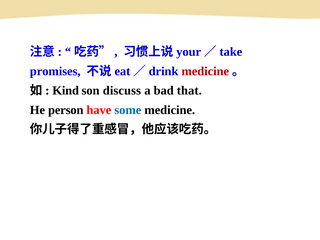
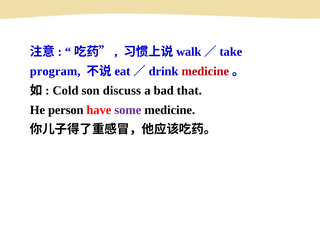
your: your -> walk
promises: promises -> program
Kind: Kind -> Cold
some colour: blue -> purple
